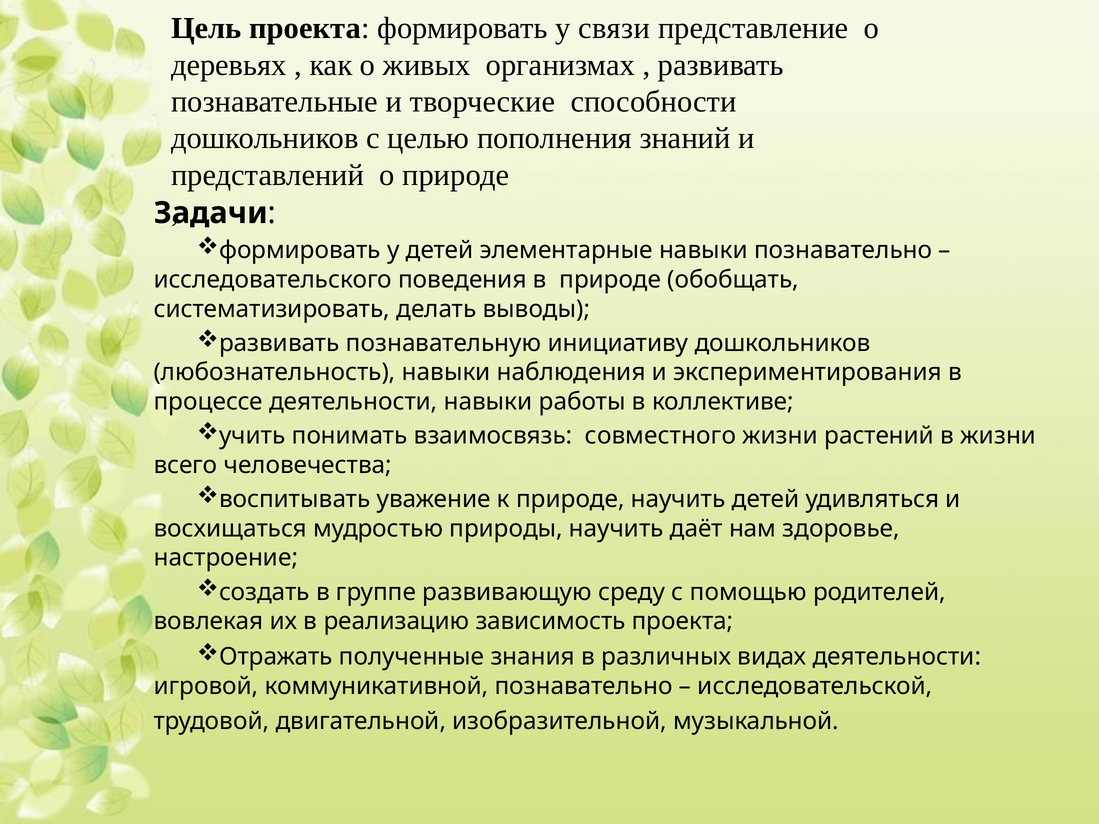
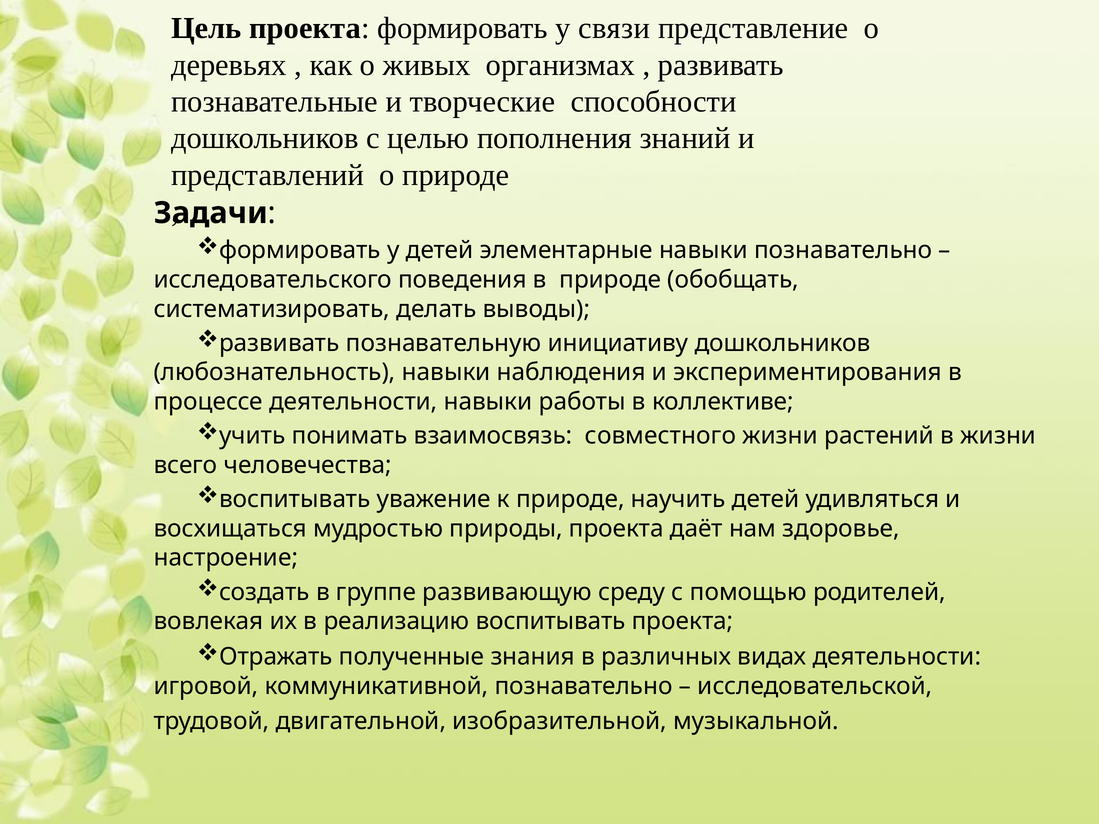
природы научить: научить -> проекта
реализацию зависимость: зависимость -> воспитывать
